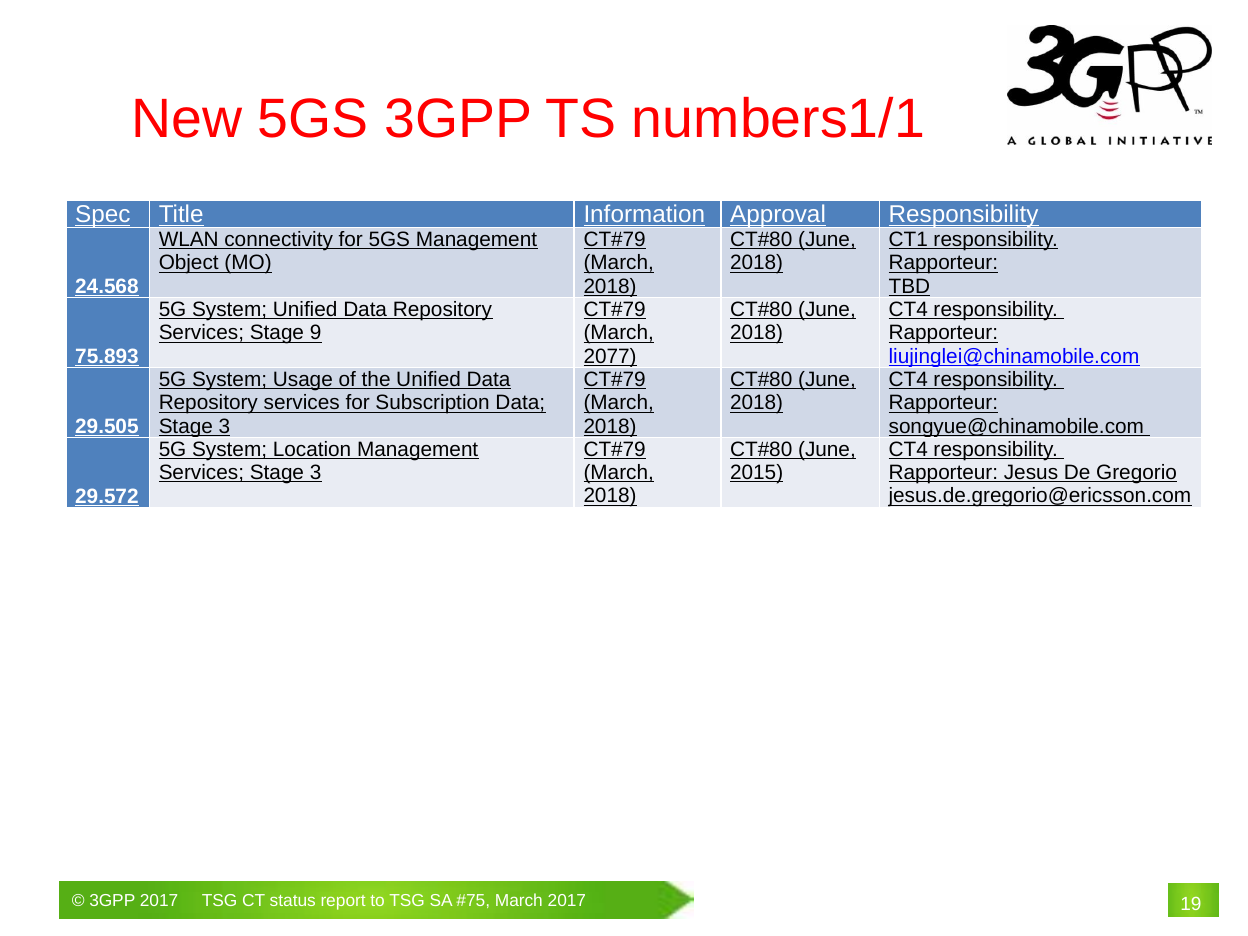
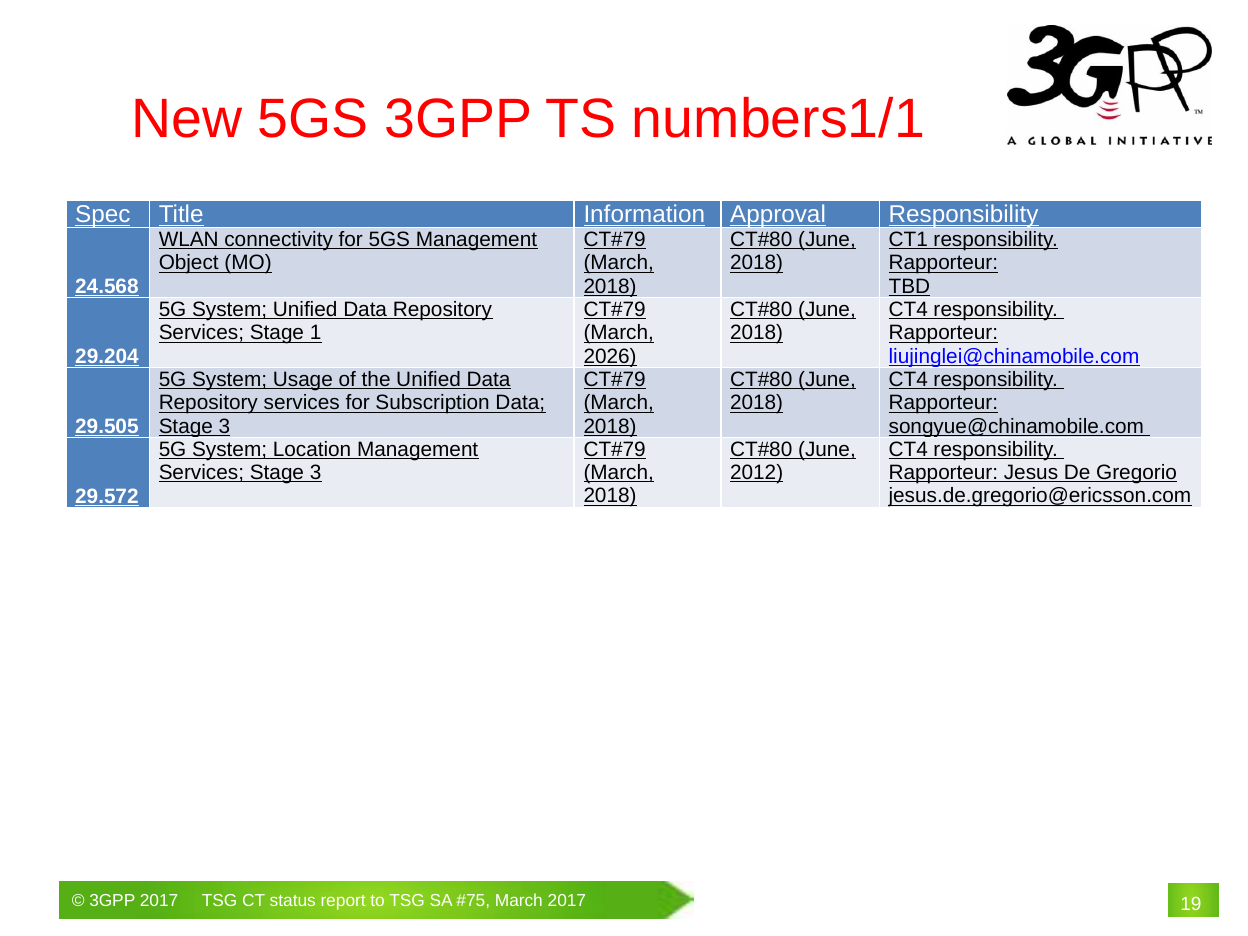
9: 9 -> 1
2077: 2077 -> 2026
75.893: 75.893 -> 29.204
2015: 2015 -> 2012
